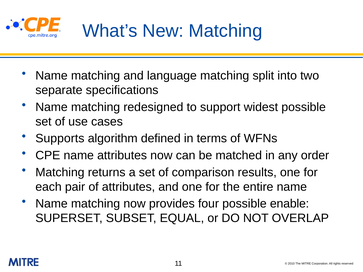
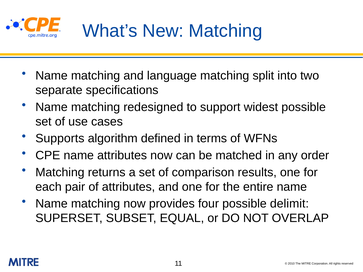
enable: enable -> delimit
